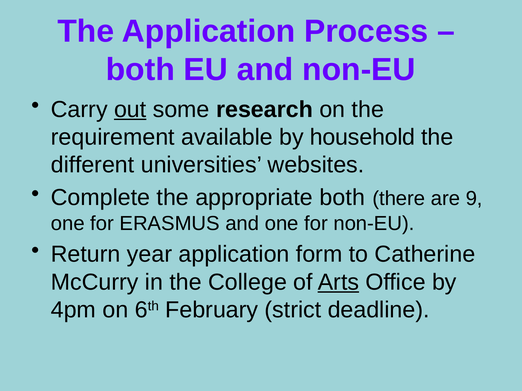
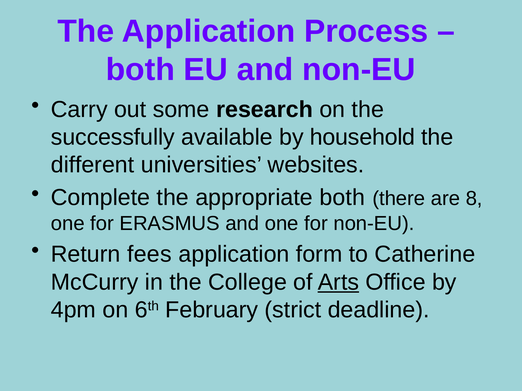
out underline: present -> none
requirement: requirement -> successfully
9: 9 -> 8
year: year -> fees
